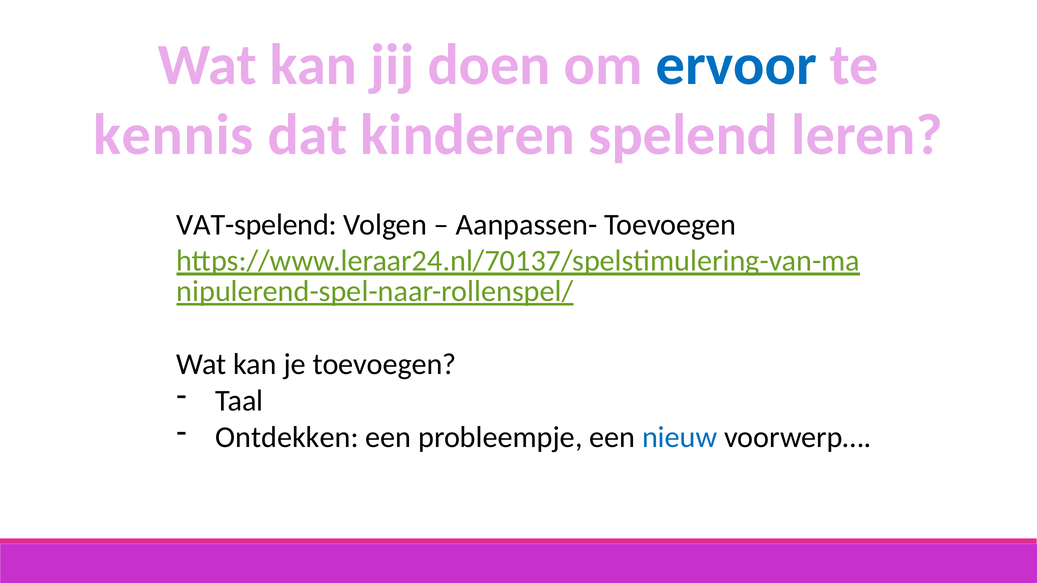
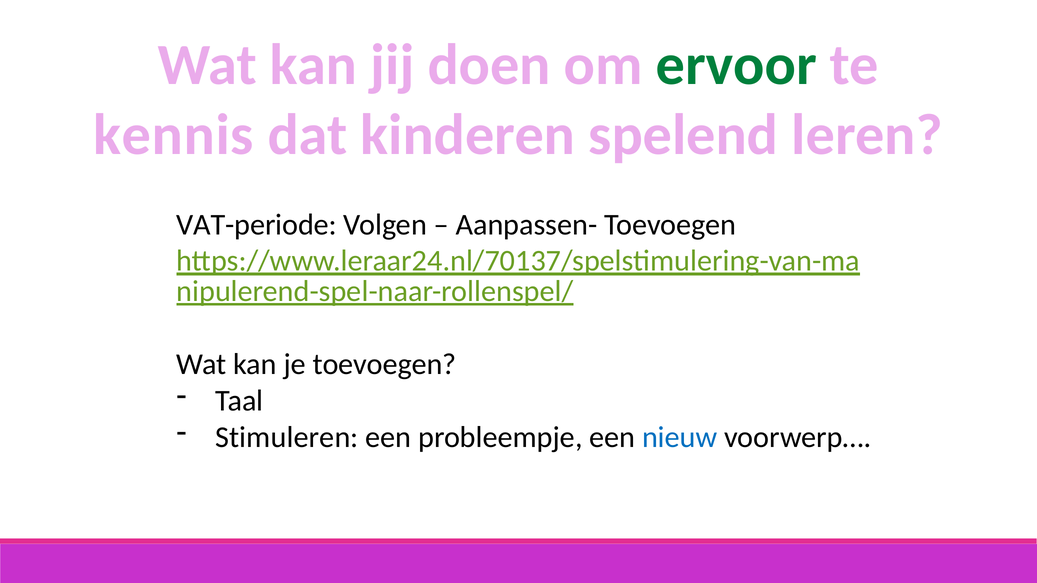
ervoor colour: blue -> green
VAT-spelend: VAT-spelend -> VAT-periode
Ontdekken: Ontdekken -> Stimuleren
